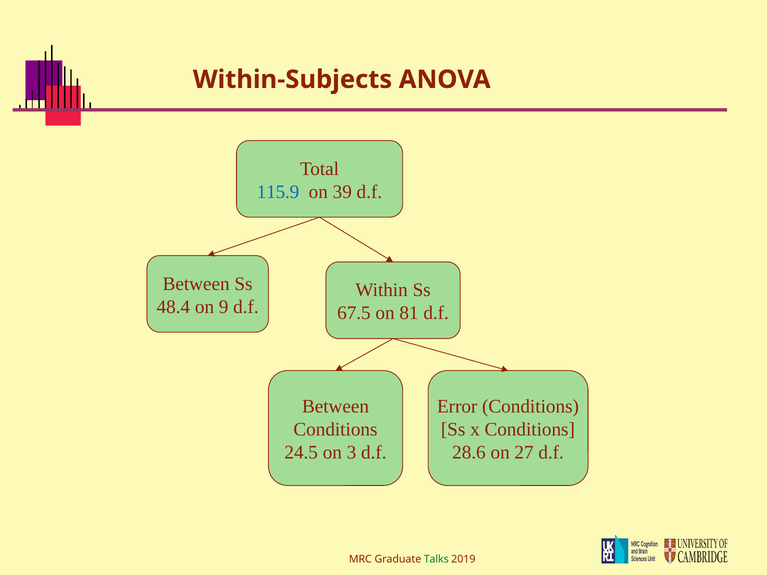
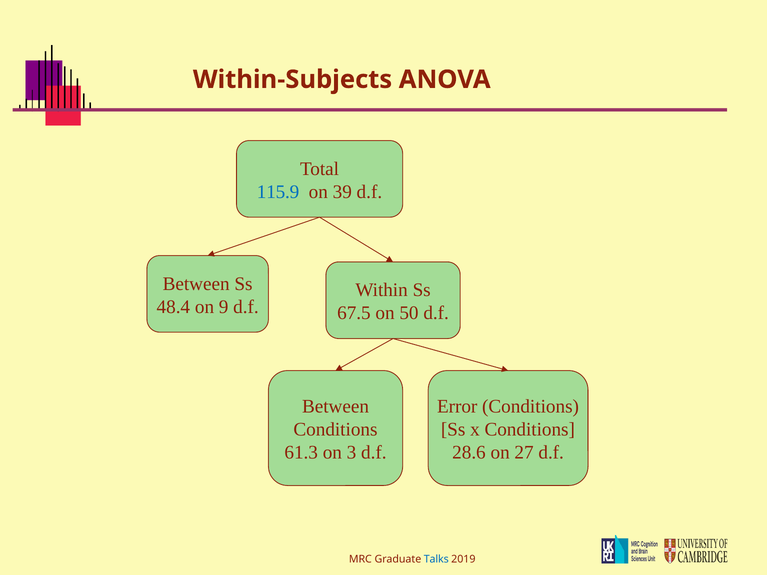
81: 81 -> 50
24.5: 24.5 -> 61.3
Talks colour: green -> blue
